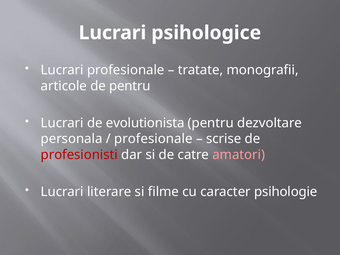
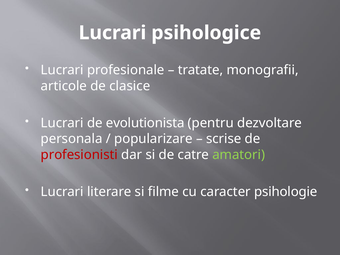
de pentru: pentru -> clasice
profesionale at (153, 139): profesionale -> popularizare
amatori colour: pink -> light green
